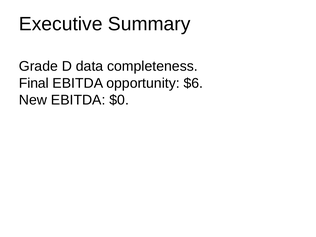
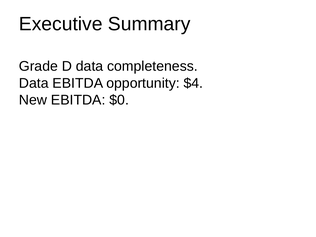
Final at (34, 83): Final -> Data
$6: $6 -> $4
